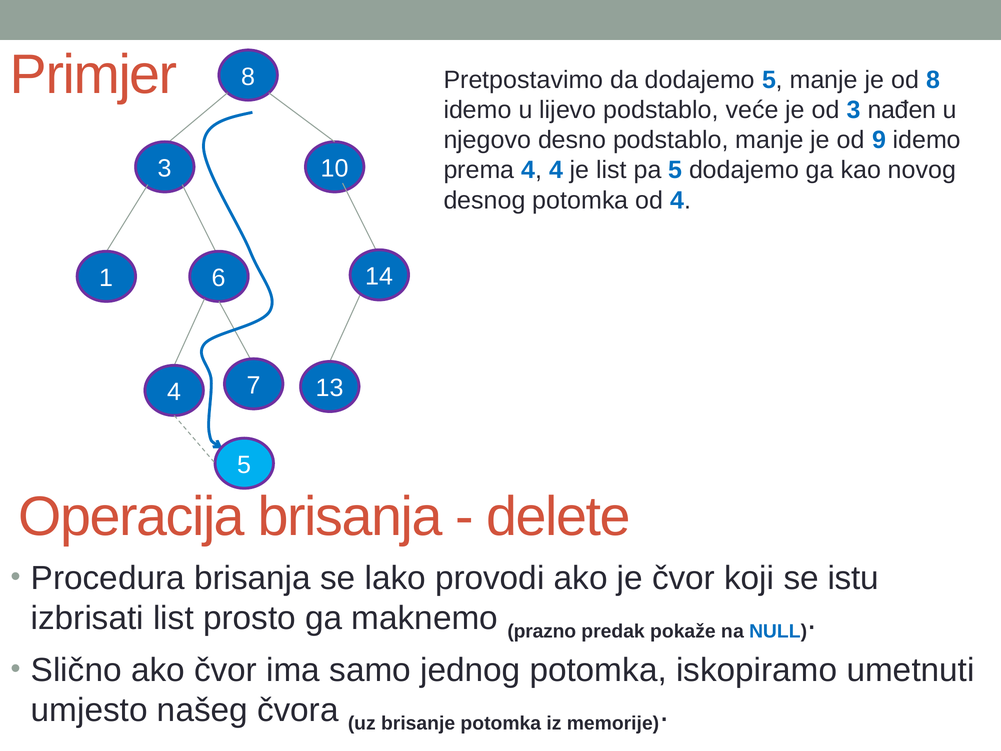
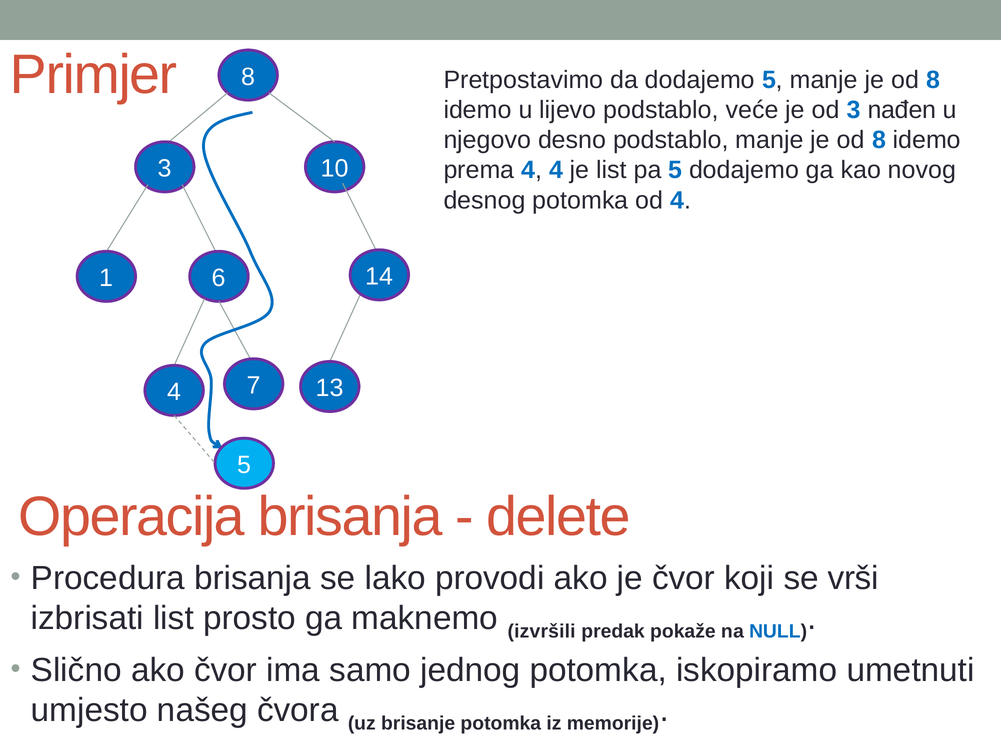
9 at (879, 140): 9 -> 8
istu: istu -> vrši
prazno: prazno -> izvršili
